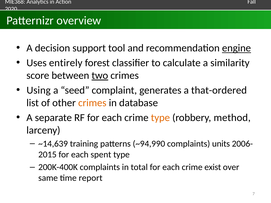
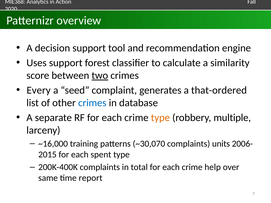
engine underline: present -> none
Uses entirely: entirely -> support
Using: Using -> Every
crimes at (92, 103) colour: orange -> blue
method: method -> multiple
~14,639: ~14,639 -> ~16,000
~94,990: ~94,990 -> ~30,070
exist: exist -> help
